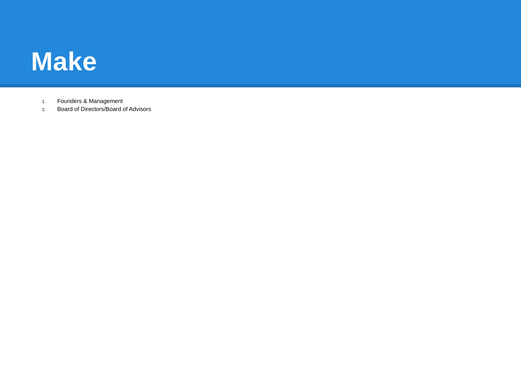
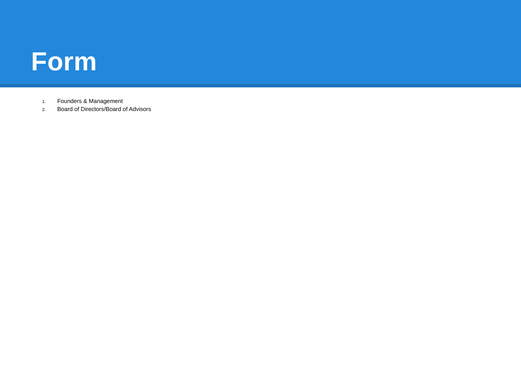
Make: Make -> Form
